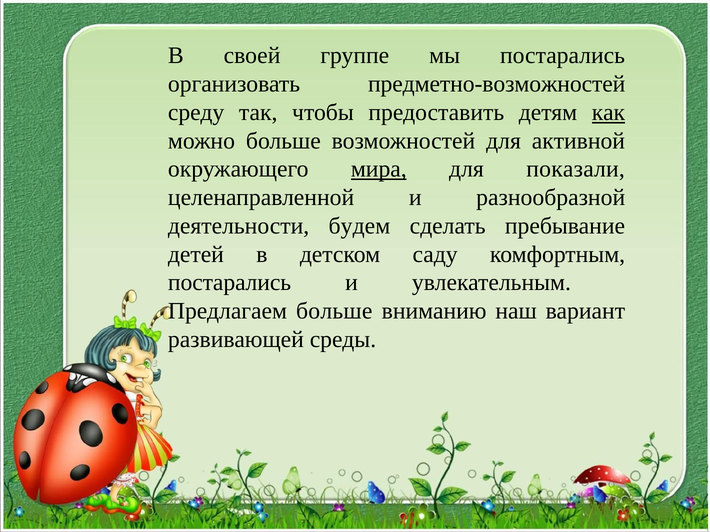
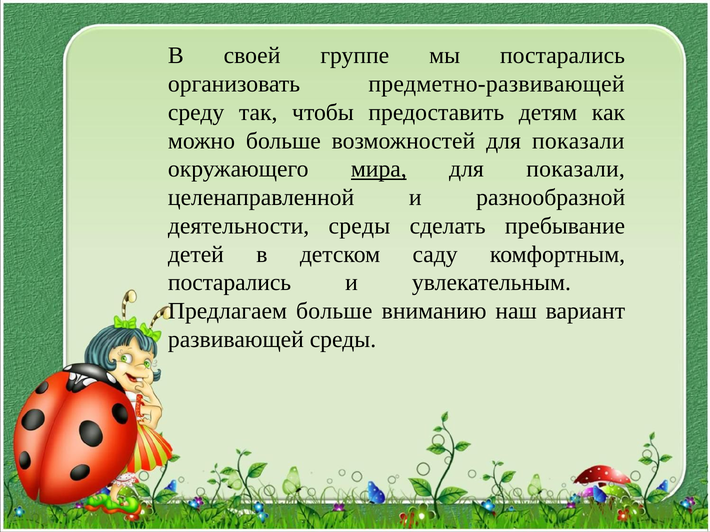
предметно-возможностей: предметно-возможностей -> предметно-развивающей
как underline: present -> none
возможностей для активной: активной -> показали
деятельности будем: будем -> среды
